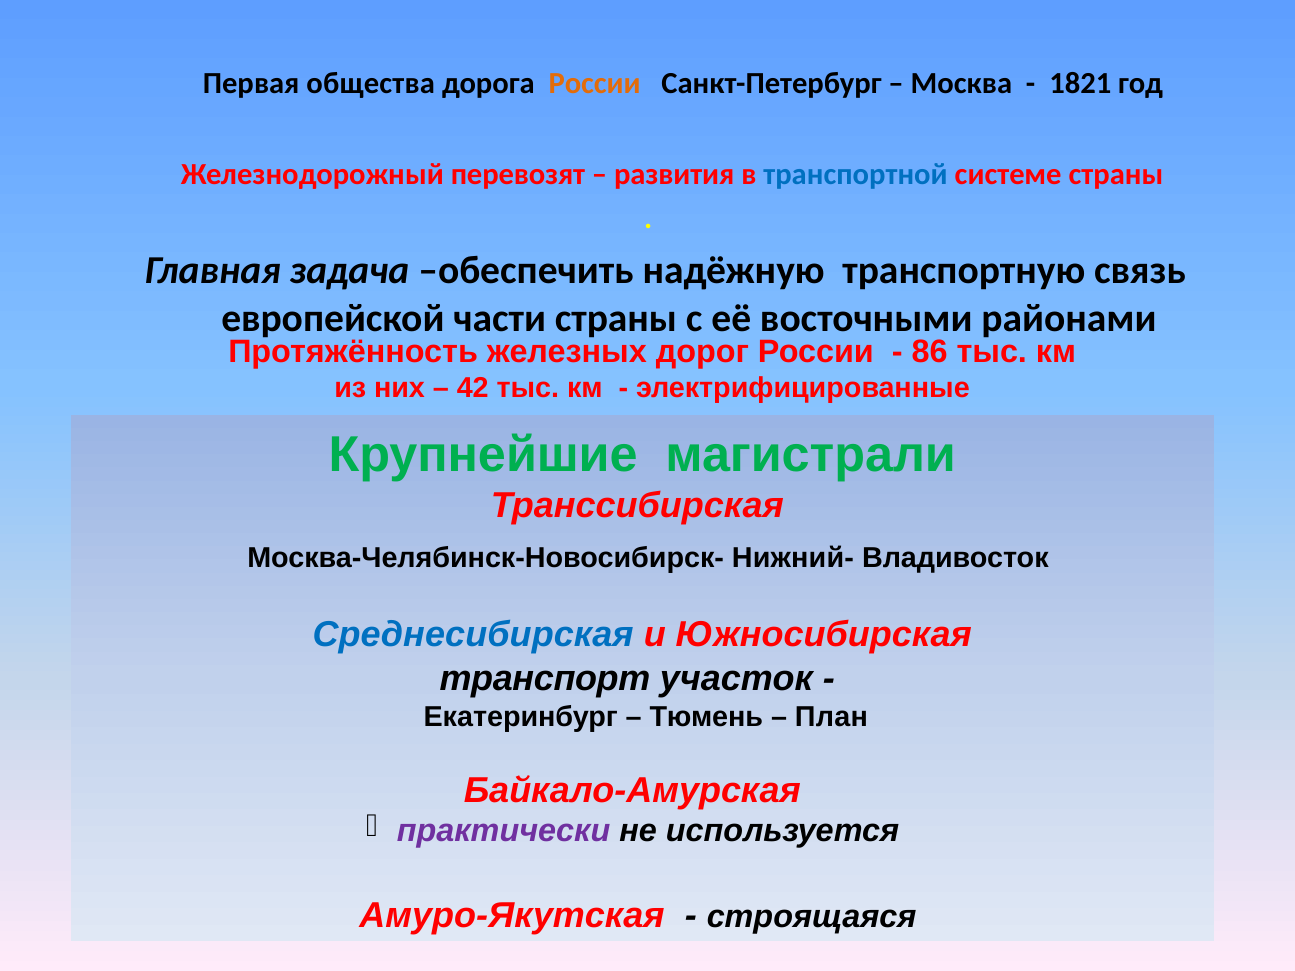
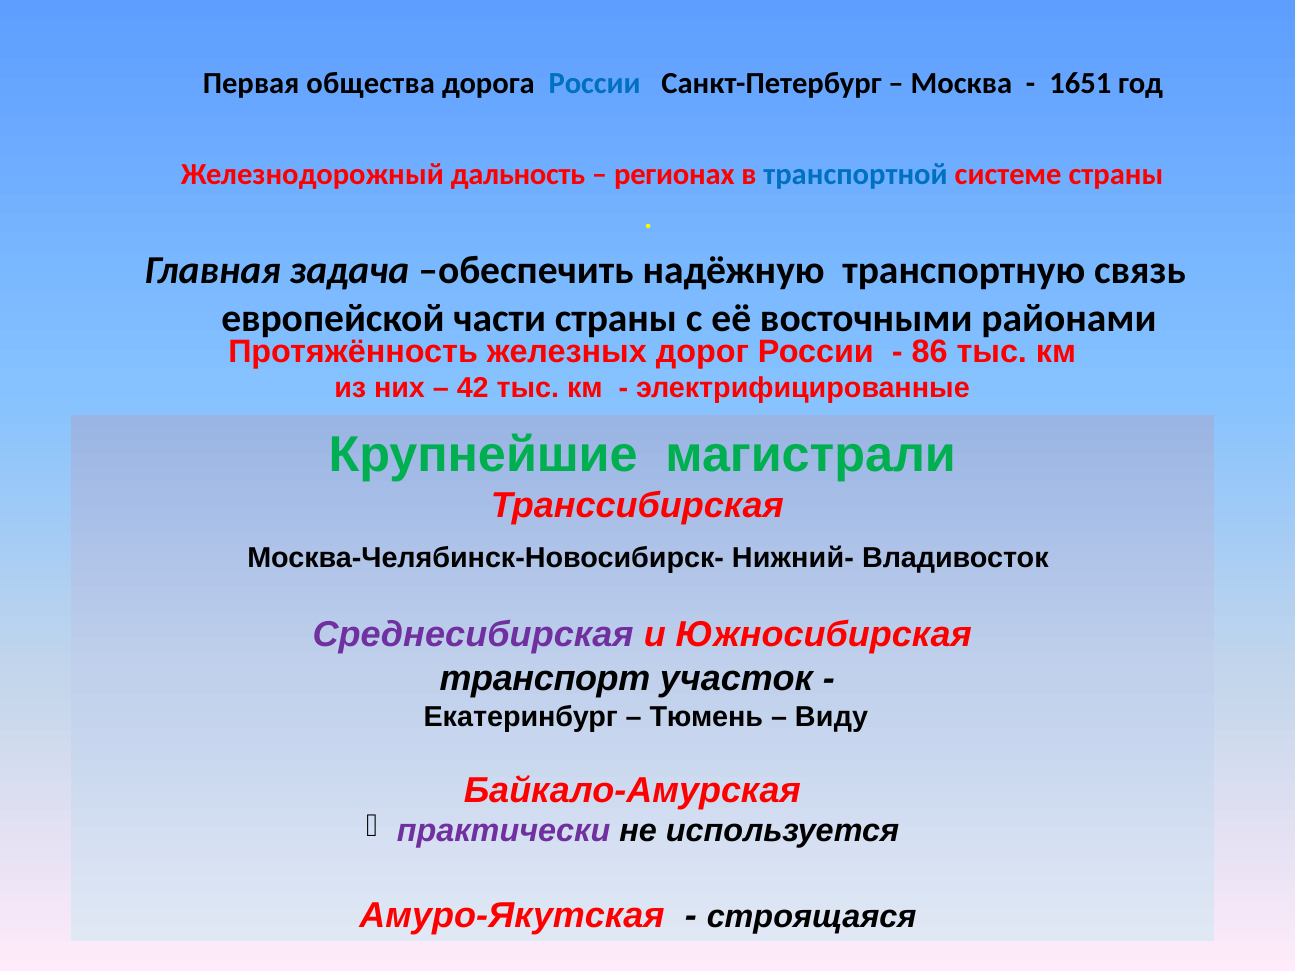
России at (595, 84) colour: orange -> blue
1821: 1821 -> 1651
перевозят: перевозят -> дальность
развития: развития -> регионах
Среднесибирская colour: blue -> purple
План: План -> Виду
